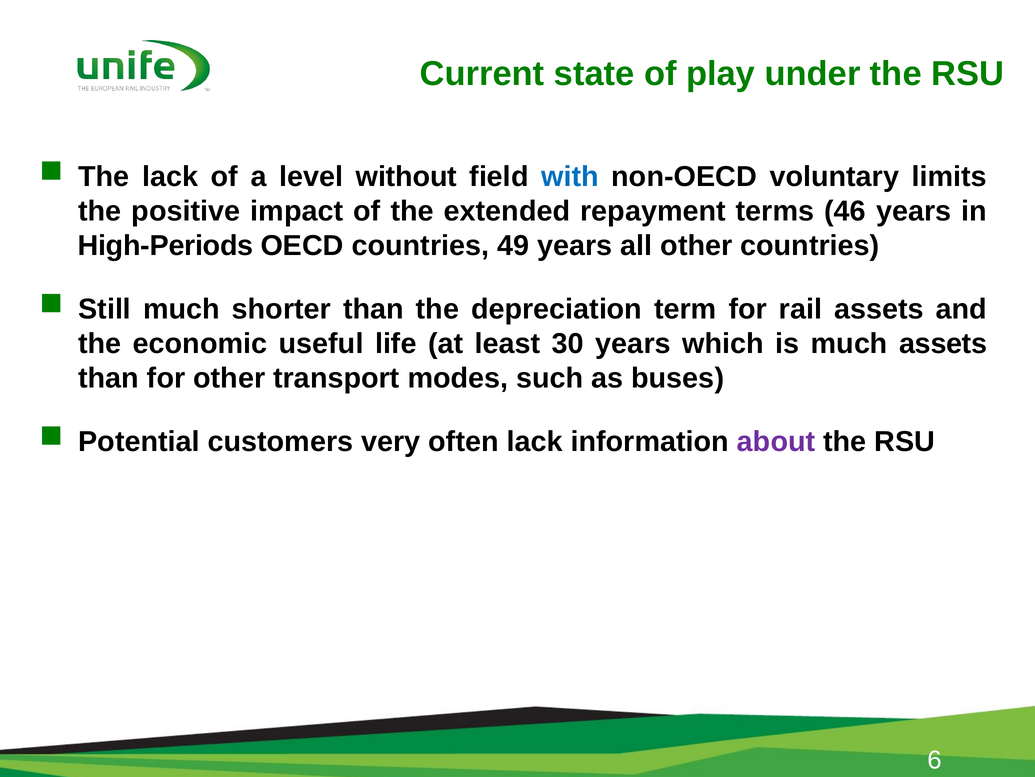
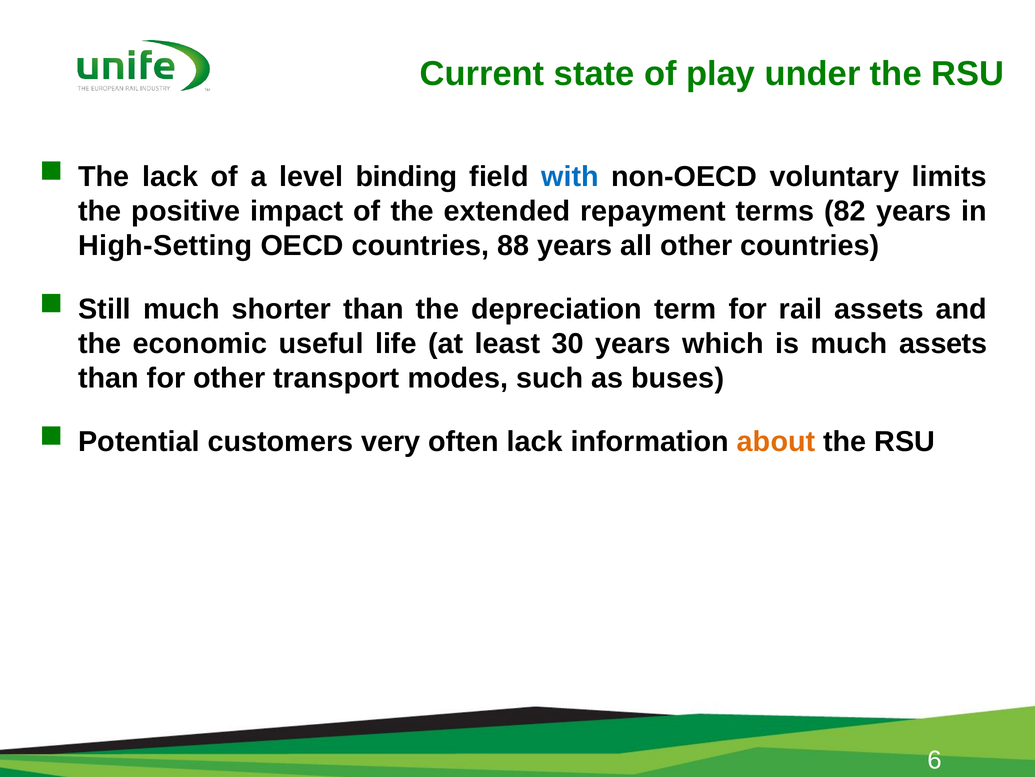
without: without -> binding
46: 46 -> 82
High-Periods: High-Periods -> High-Setting
49: 49 -> 88
about colour: purple -> orange
